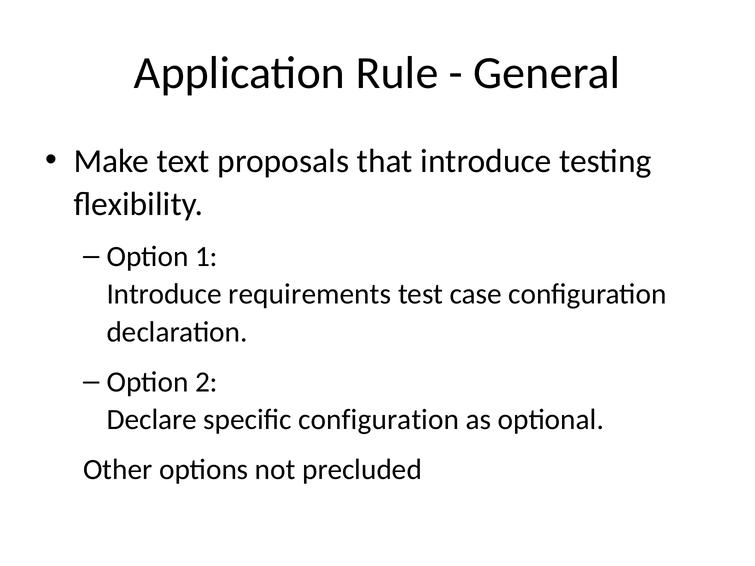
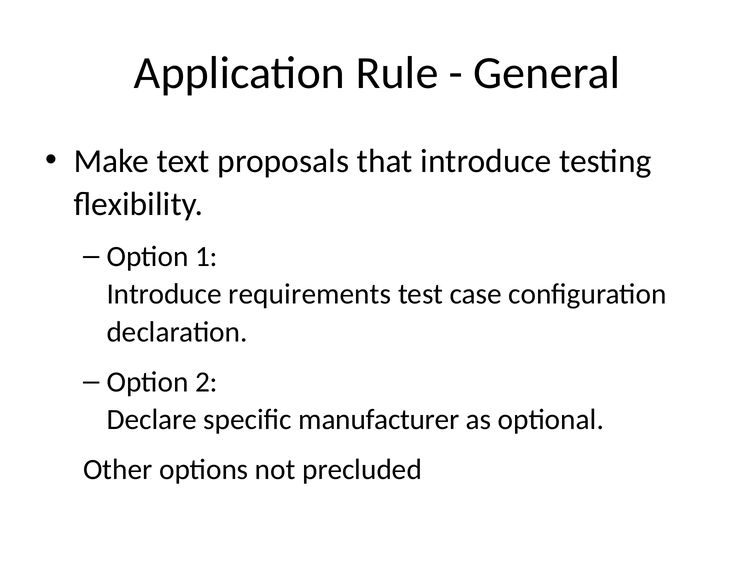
specific configuration: configuration -> manufacturer
